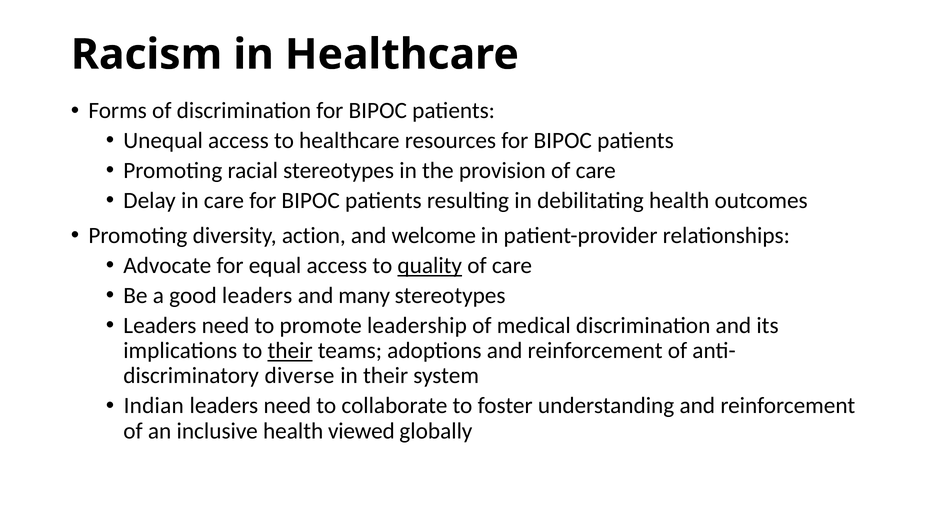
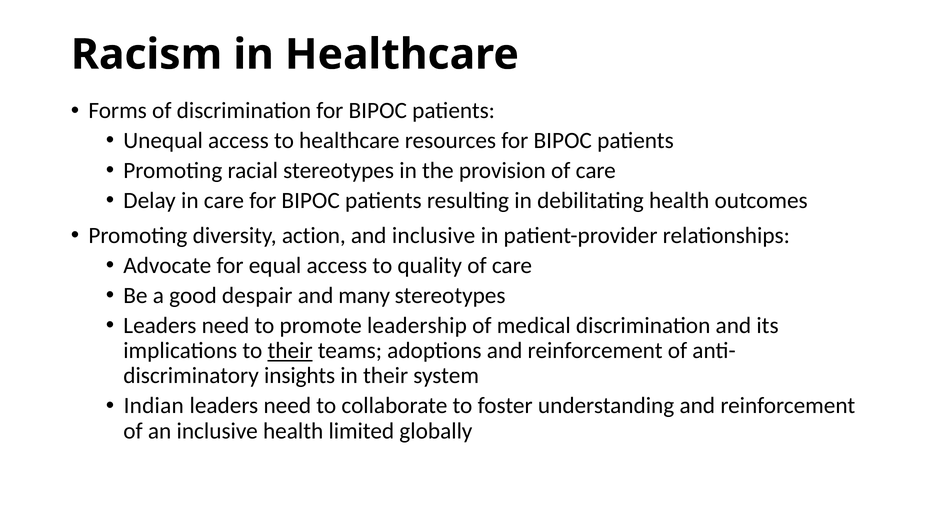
and welcome: welcome -> inclusive
quality underline: present -> none
good leaders: leaders -> despair
diverse: diverse -> insights
viewed: viewed -> limited
